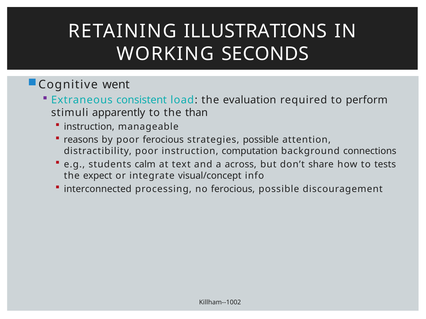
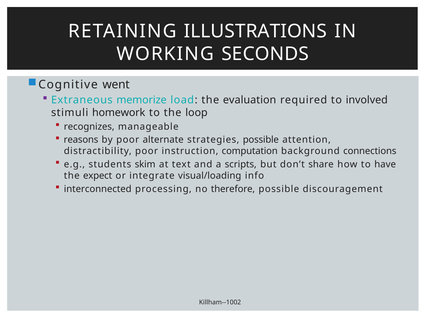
consistent: consistent -> memorize
perform: perform -> involved
apparently: apparently -> homework
than: than -> loop
instruction at (89, 127): instruction -> recognizes
poor ferocious: ferocious -> alternate
calm: calm -> skim
across: across -> scripts
tests: tests -> have
visual/concept: visual/concept -> visual/loading
no ferocious: ferocious -> therefore
